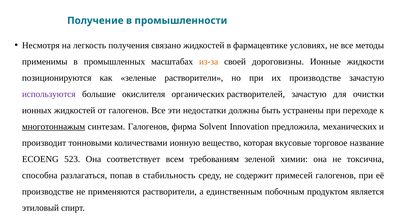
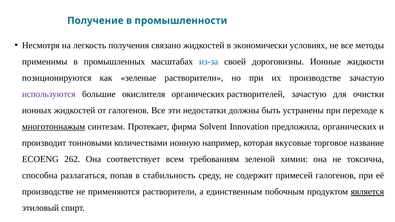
фармацевтике: фармацевтике -> экономически
из-за colour: orange -> blue
синтезам Галогенов: Галогенов -> Протекает
предложила механических: механических -> органических
вещество: вещество -> например
523: 523 -> 262
является underline: none -> present
